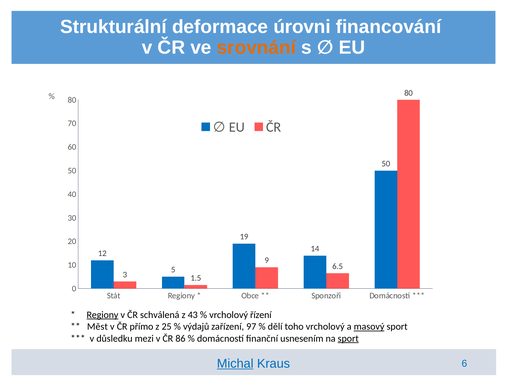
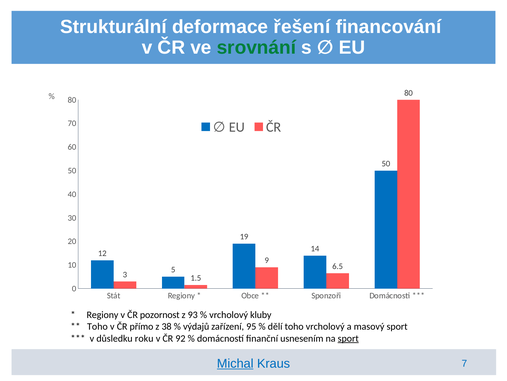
úrovni: úrovni -> řešení
srovnání colour: orange -> green
Regiony at (102, 314) underline: present -> none
schválená: schválená -> pozornost
43: 43 -> 93
řízení: řízení -> kluby
Měst at (97, 326): Měst -> Toho
25: 25 -> 38
97: 97 -> 95
masový underline: present -> none
mezi: mezi -> roku
86: 86 -> 92
6: 6 -> 7
